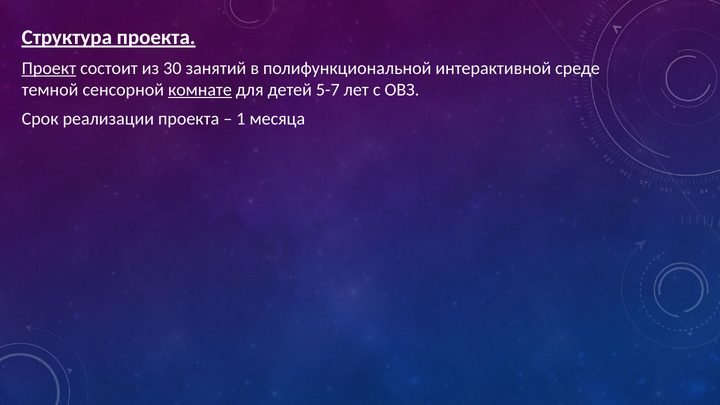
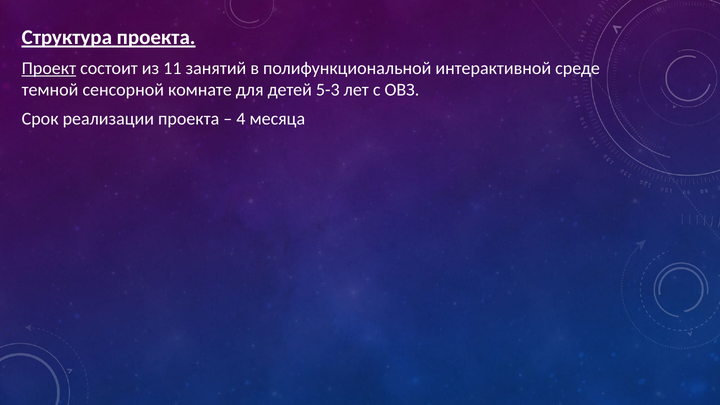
30: 30 -> 11
комнате underline: present -> none
5-7: 5-7 -> 5-3
1: 1 -> 4
